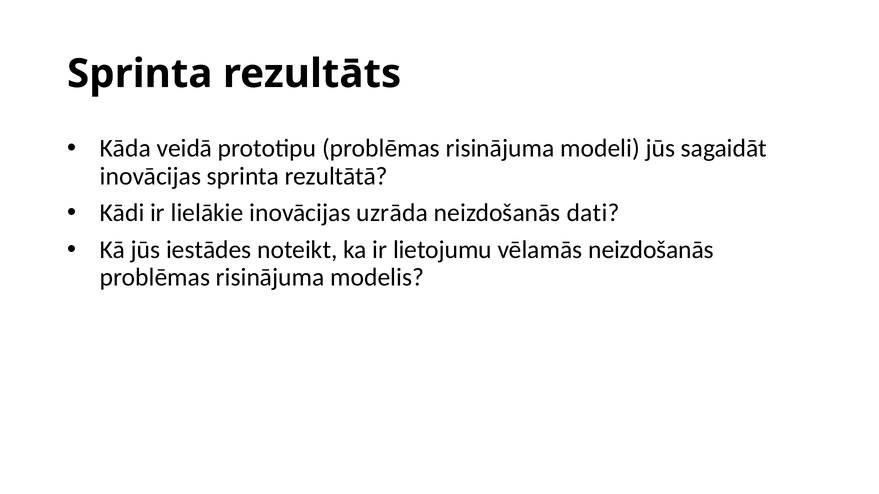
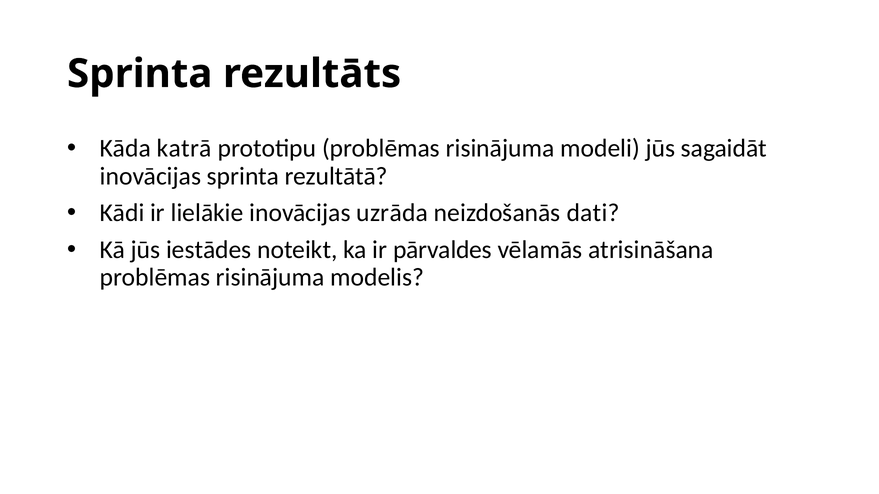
veidā: veidā -> katrā
lietojumu: lietojumu -> pārvaldes
vēlamās neizdošanās: neizdošanās -> atrisināšana
